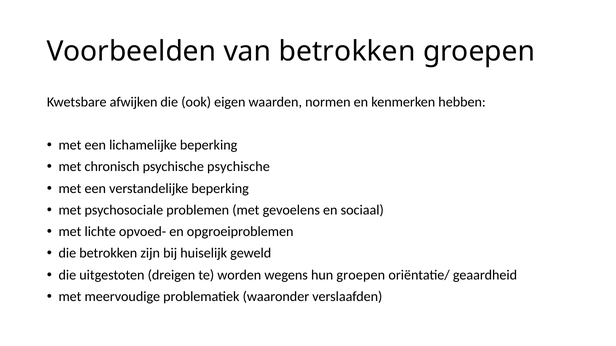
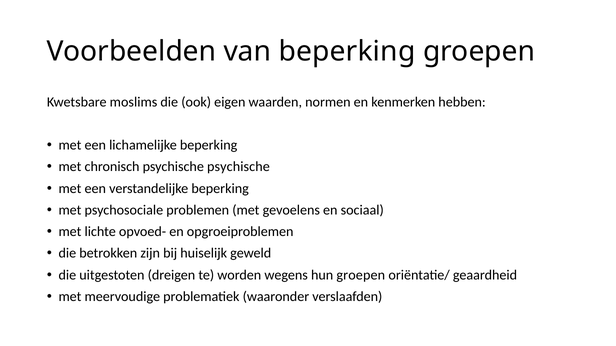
van betrokken: betrokken -> beperking
afwijken: afwijken -> moslims
